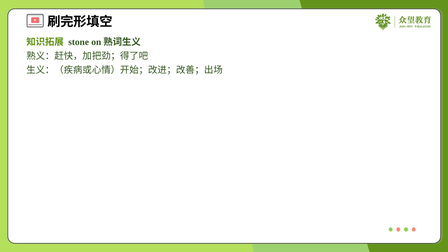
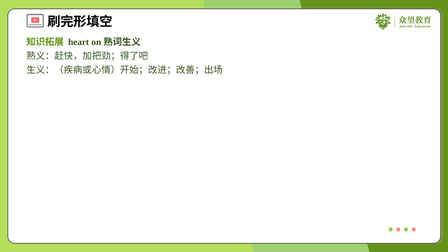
stone: stone -> heart
